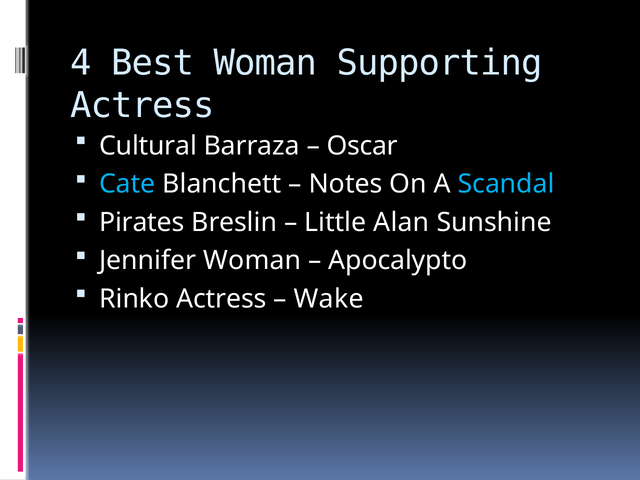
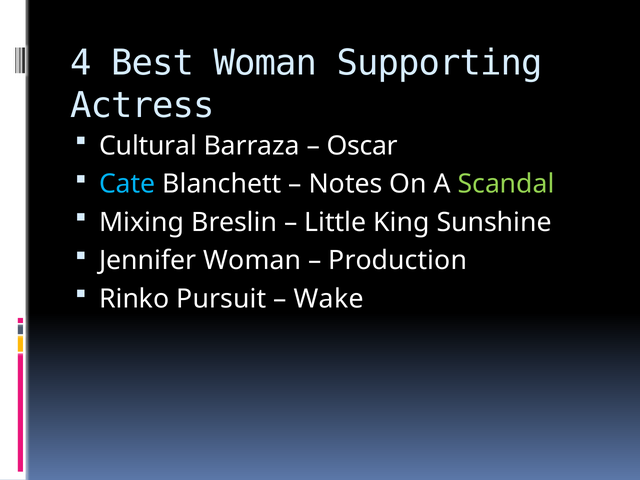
Scandal colour: light blue -> light green
Pirates: Pirates -> Mixing
Alan: Alan -> King
Apocalypto: Apocalypto -> Production
Rinko Actress: Actress -> Pursuit
